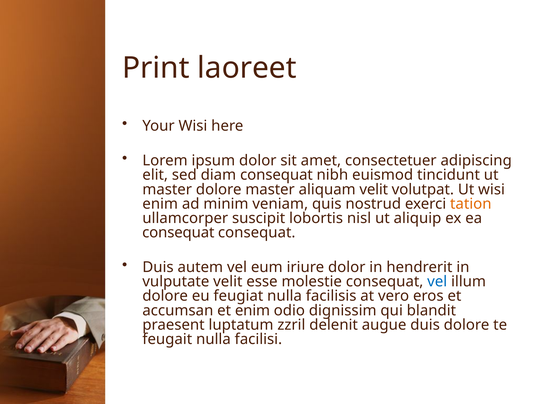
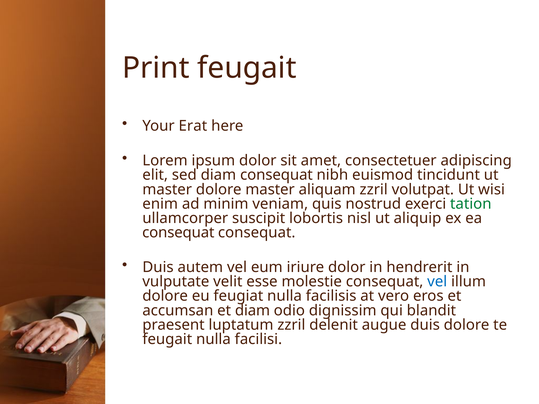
Print laoreet: laoreet -> feugait
Your Wisi: Wisi -> Erat
aliquam velit: velit -> zzril
tation colour: orange -> green
et enim: enim -> diam
